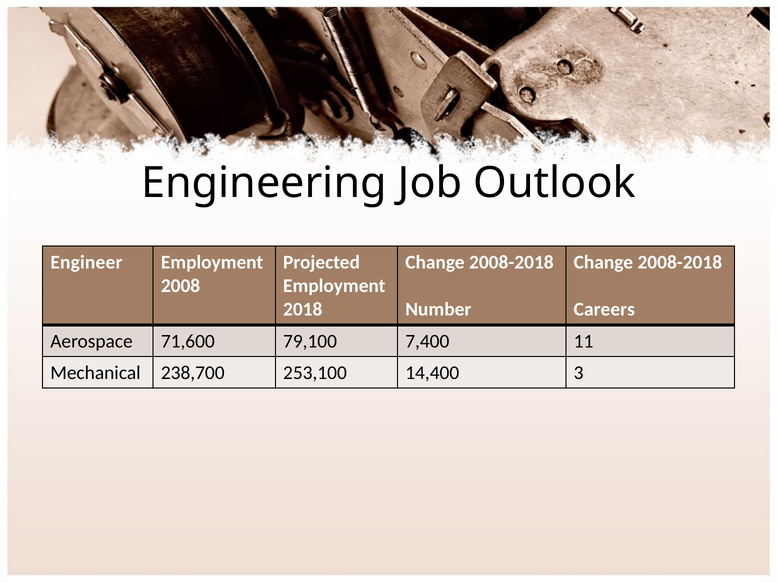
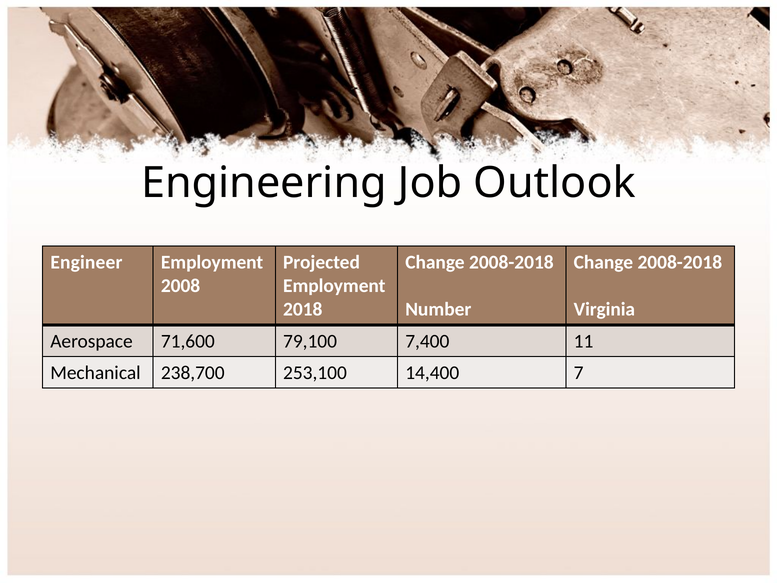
Careers: Careers -> Virginia
3: 3 -> 7
